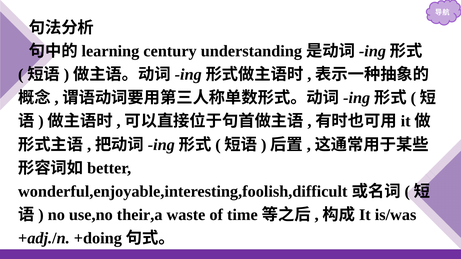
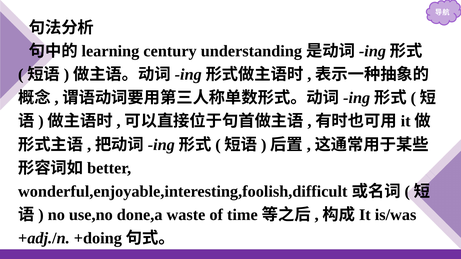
their,a: their,a -> done,a
